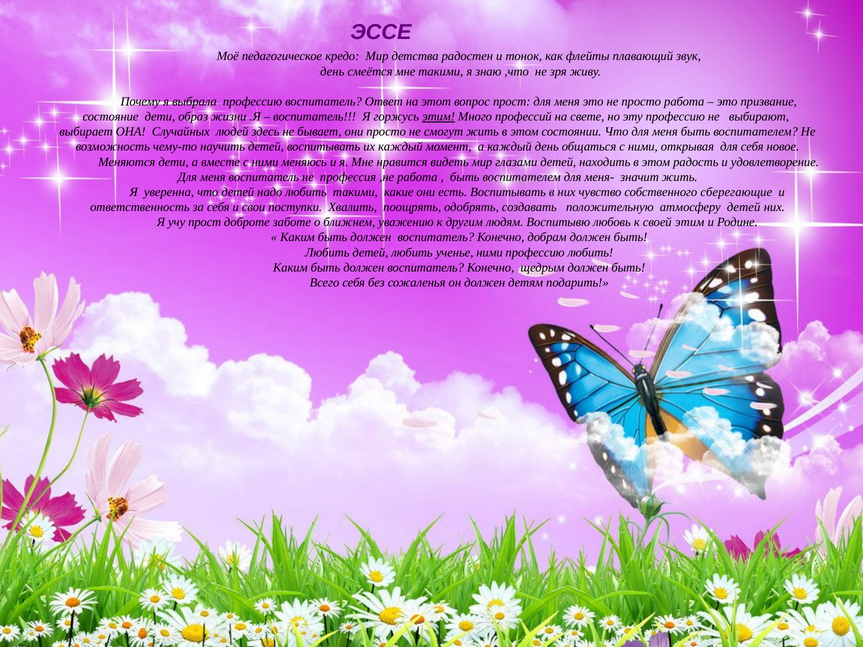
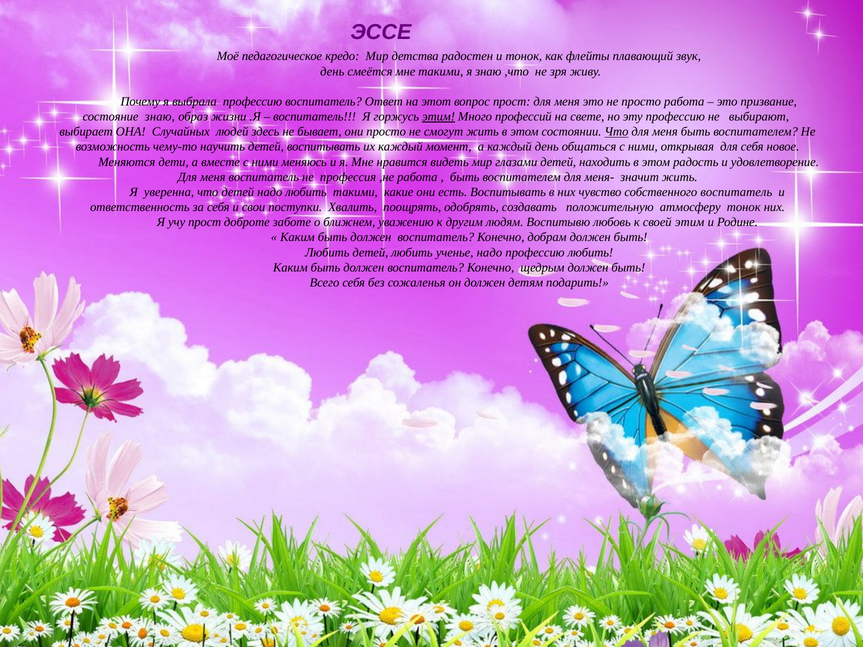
состояние дети: дети -> знаю
Что at (616, 132) underline: none -> present
собственного сберегающие: сберегающие -> воспитатель
атмосферу детей: детей -> тонок
ученье ними: ними -> надо
